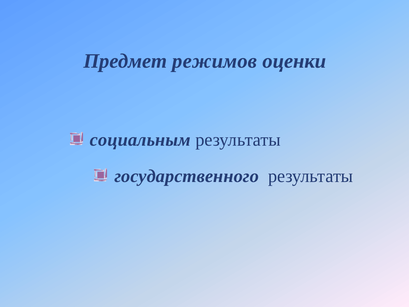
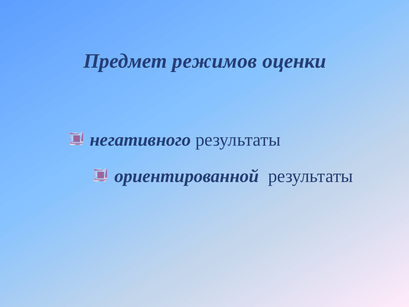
социальным: социальным -> негативного
государственного: государственного -> ориентированной
